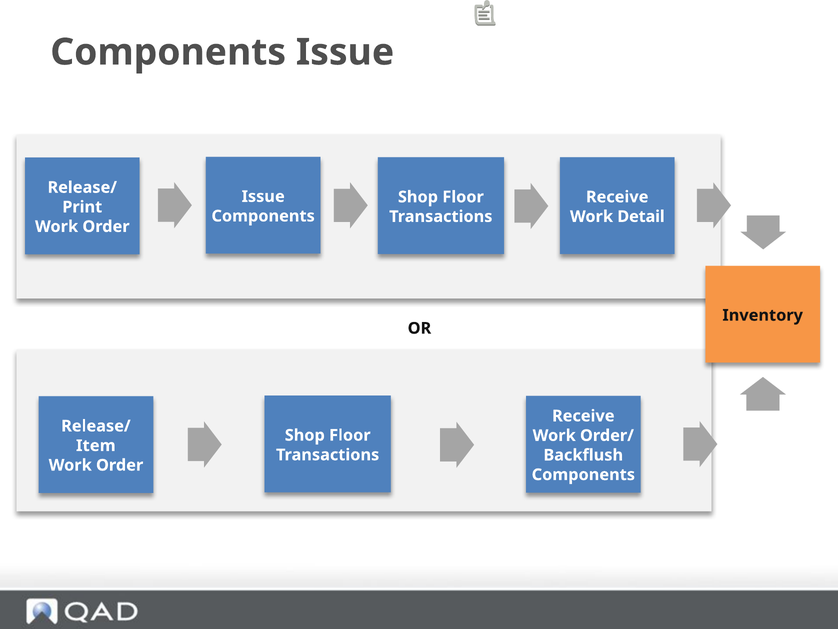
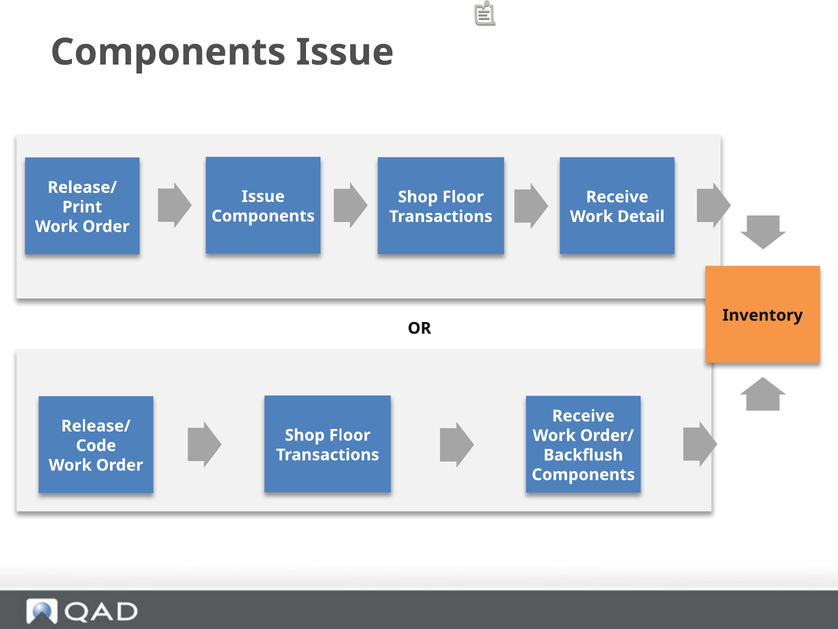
Item: Item -> Code
